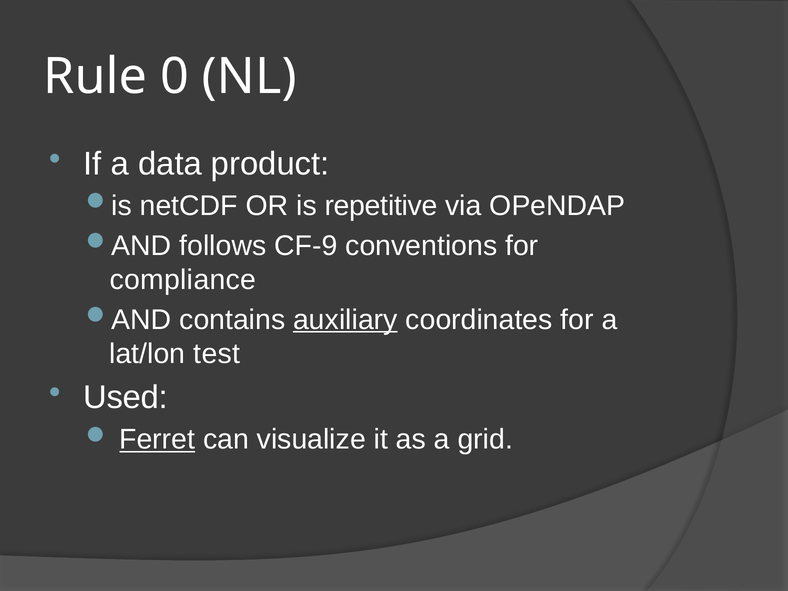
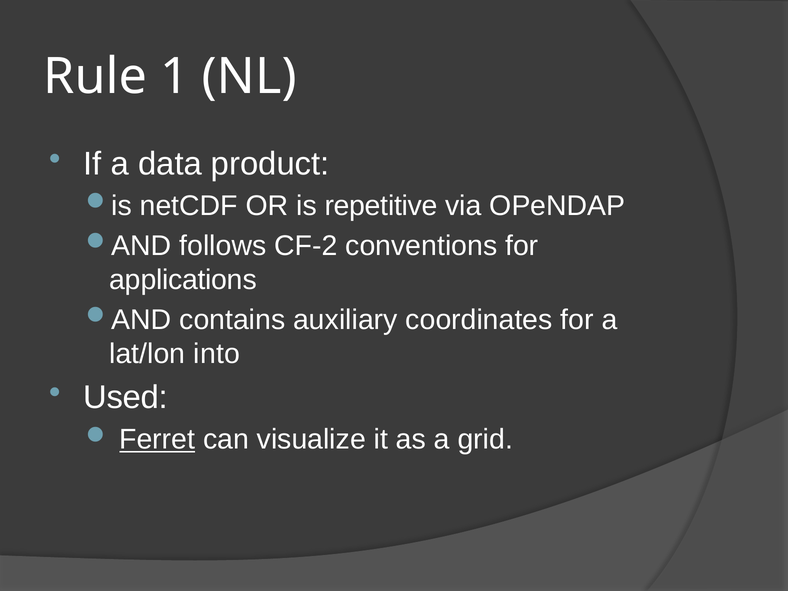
0: 0 -> 1
CF-9: CF-9 -> CF-2
compliance: compliance -> applications
auxiliary underline: present -> none
test: test -> into
